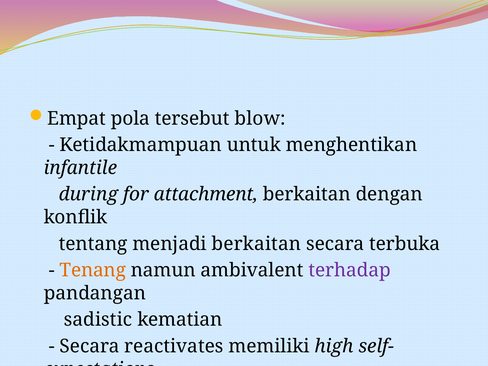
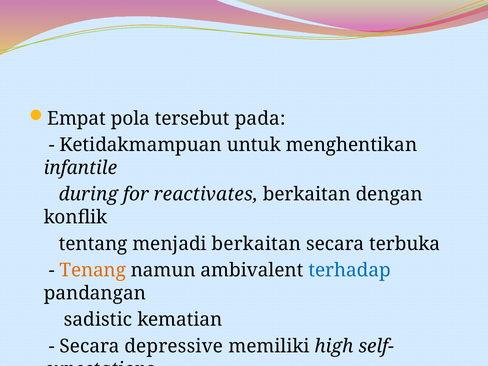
blow: blow -> pada
attachment: attachment -> reactivates
terhadap colour: purple -> blue
reactivates: reactivates -> depressive
